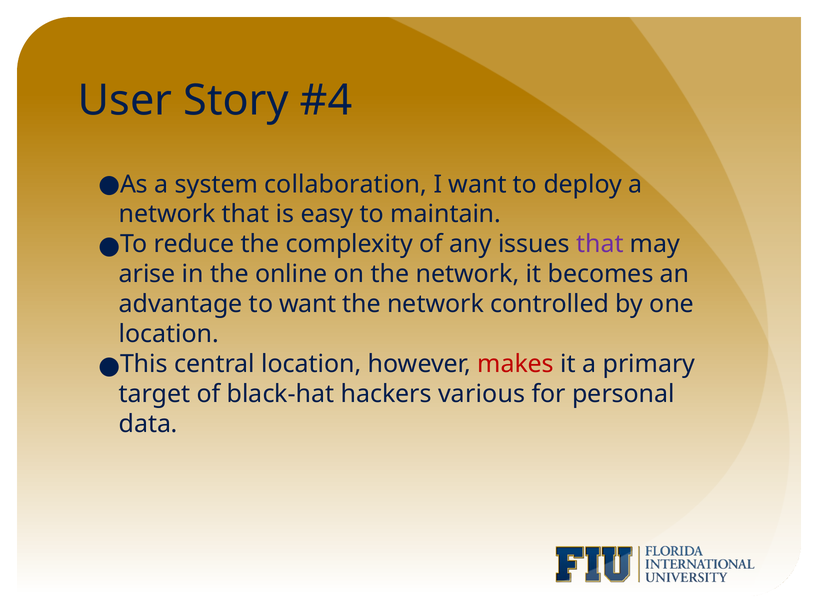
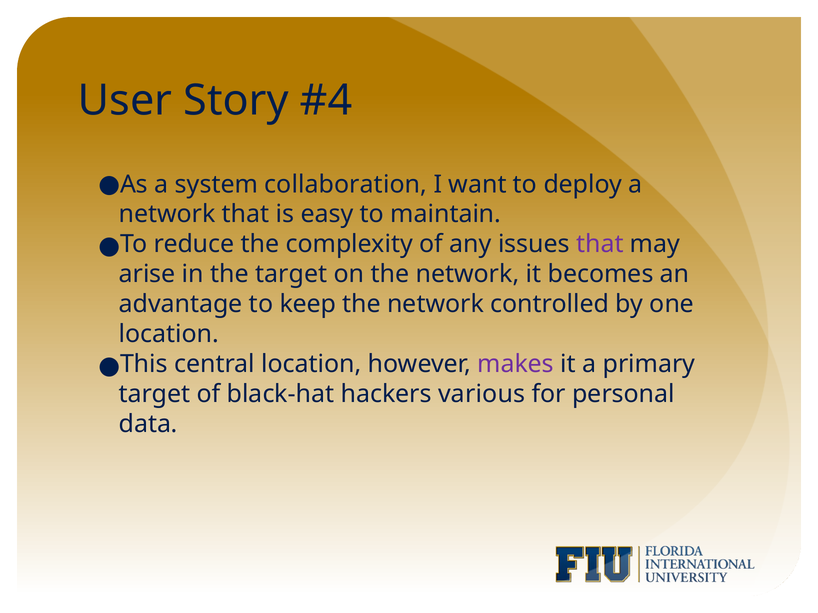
the online: online -> target
to want: want -> keep
makes colour: red -> purple
